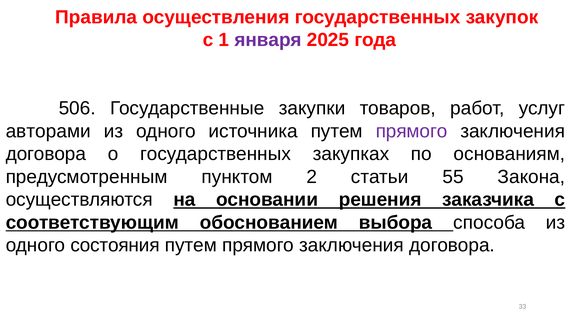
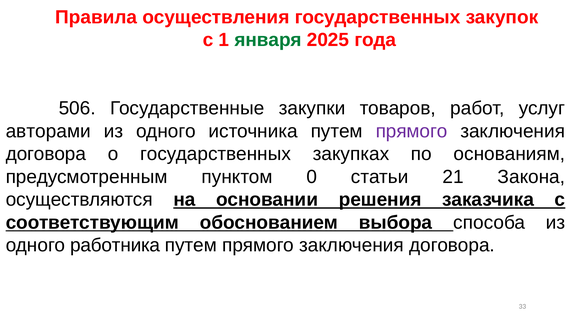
января colour: purple -> green
2: 2 -> 0
55: 55 -> 21
состояния: состояния -> работника
